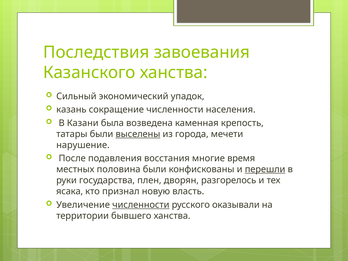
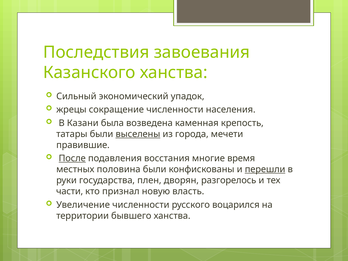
казань: казань -> жрецы
нарушение: нарушение -> правившие
После underline: none -> present
ясака: ясака -> части
численности at (141, 205) underline: present -> none
оказывали: оказывали -> воцарился
